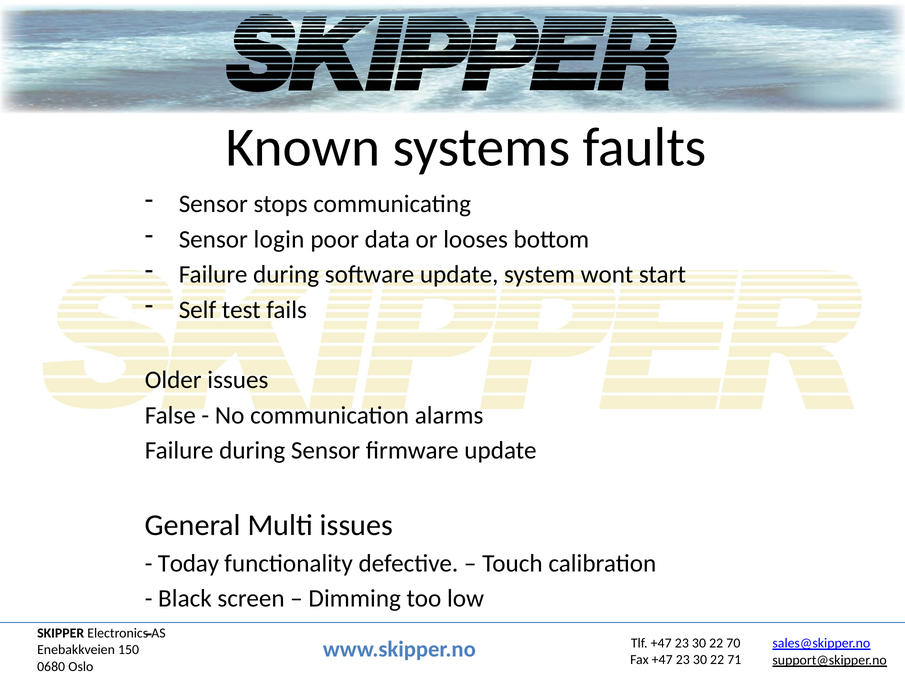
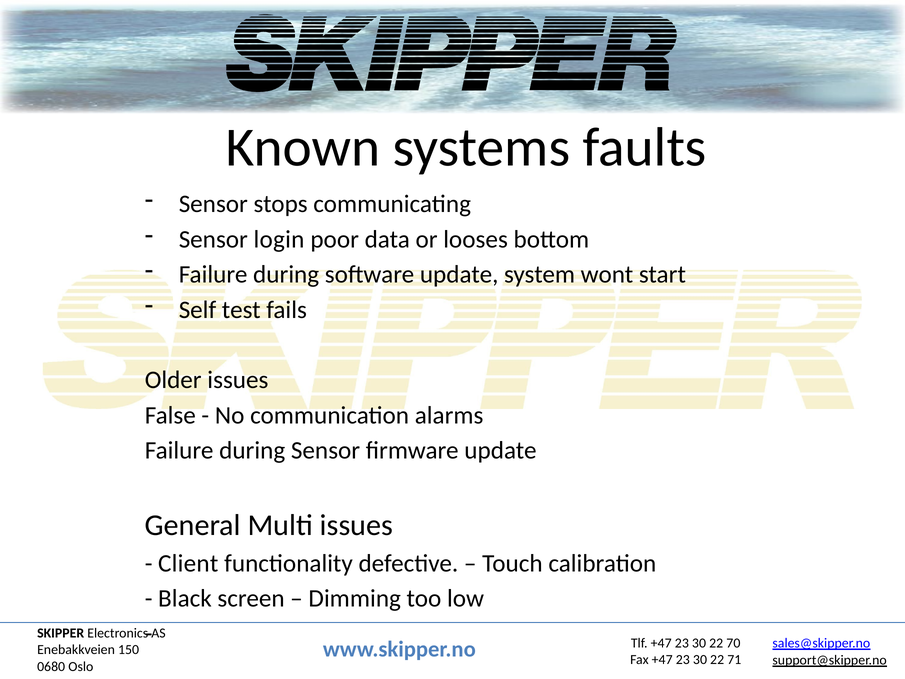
Today: Today -> Client
